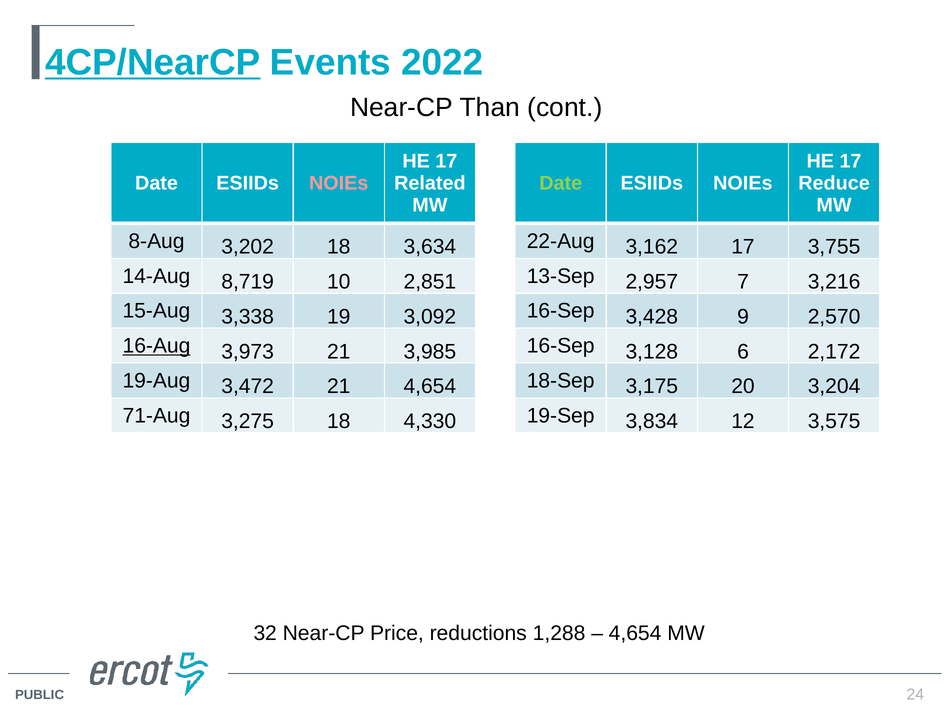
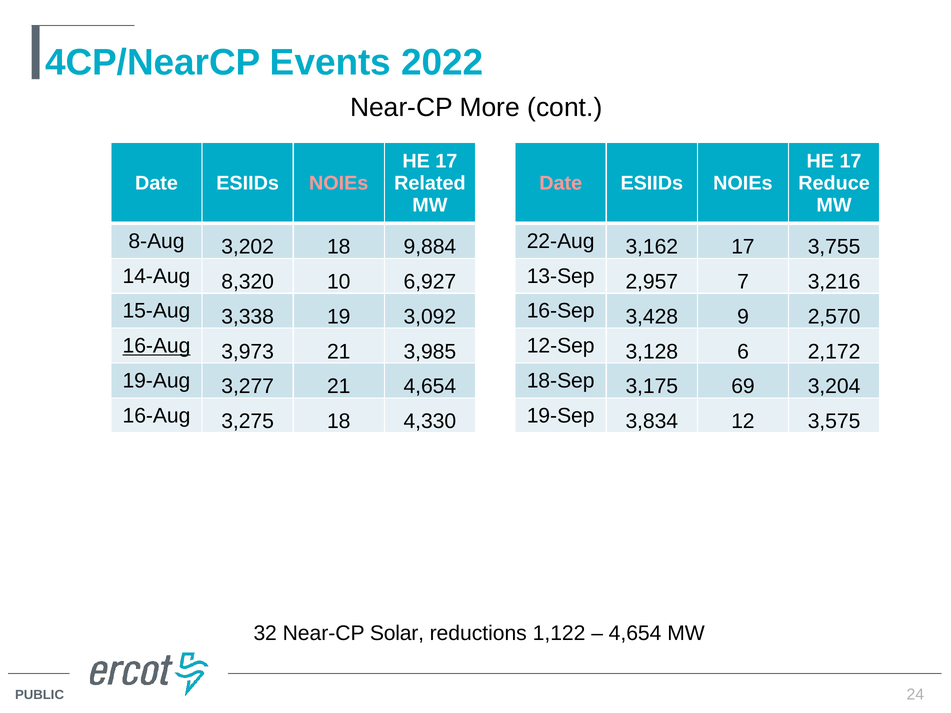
4CP/NearCP underline: present -> none
Than: Than -> More
Date at (561, 183) colour: light green -> pink
3,634: 3,634 -> 9,884
8,719: 8,719 -> 8,320
2,851: 2,851 -> 6,927
16-Sep at (561, 346): 16-Sep -> 12-Sep
3,472: 3,472 -> 3,277
20: 20 -> 69
71-Aug at (156, 416): 71-Aug -> 16-Aug
Price: Price -> Solar
1,288: 1,288 -> 1,122
